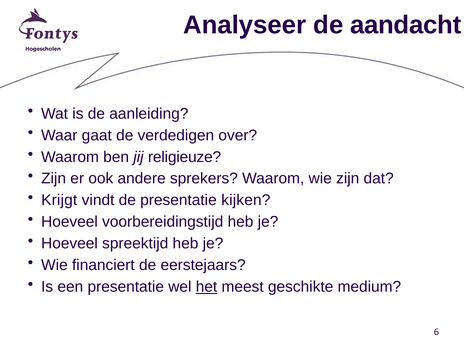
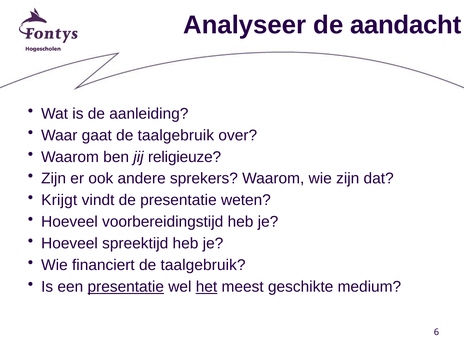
gaat de verdedigen: verdedigen -> taalgebruik
kijken: kijken -> weten
financiert de eerstejaars: eerstejaars -> taalgebruik
presentatie at (126, 287) underline: none -> present
